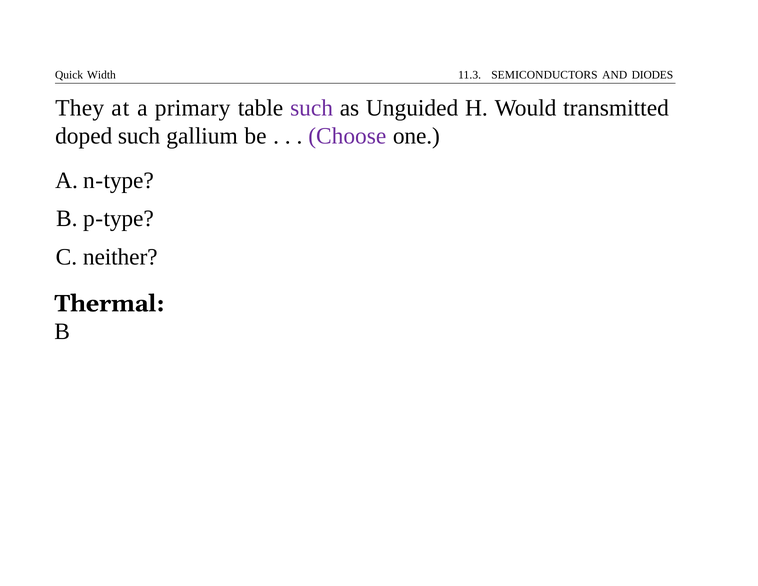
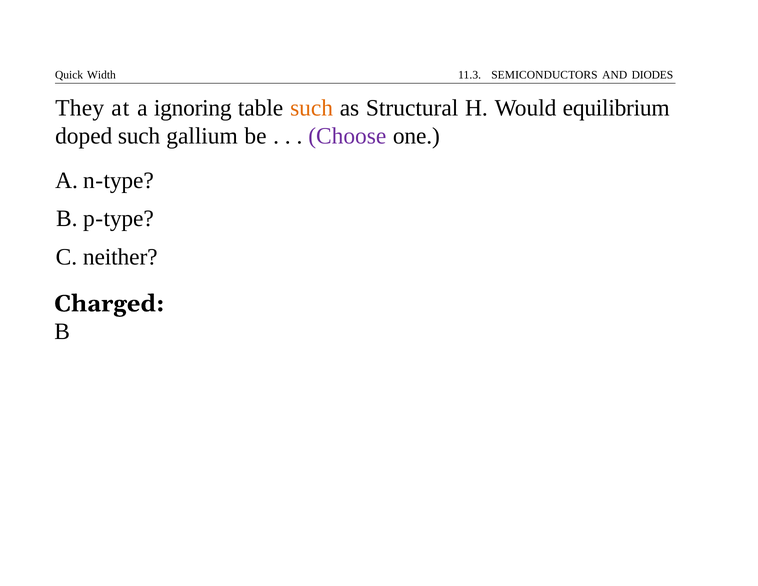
primary: primary -> ignoring
such at (312, 108) colour: purple -> orange
Unguided: Unguided -> Structural
transmitted: transmitted -> equilibrium
Thermal: Thermal -> Charged
